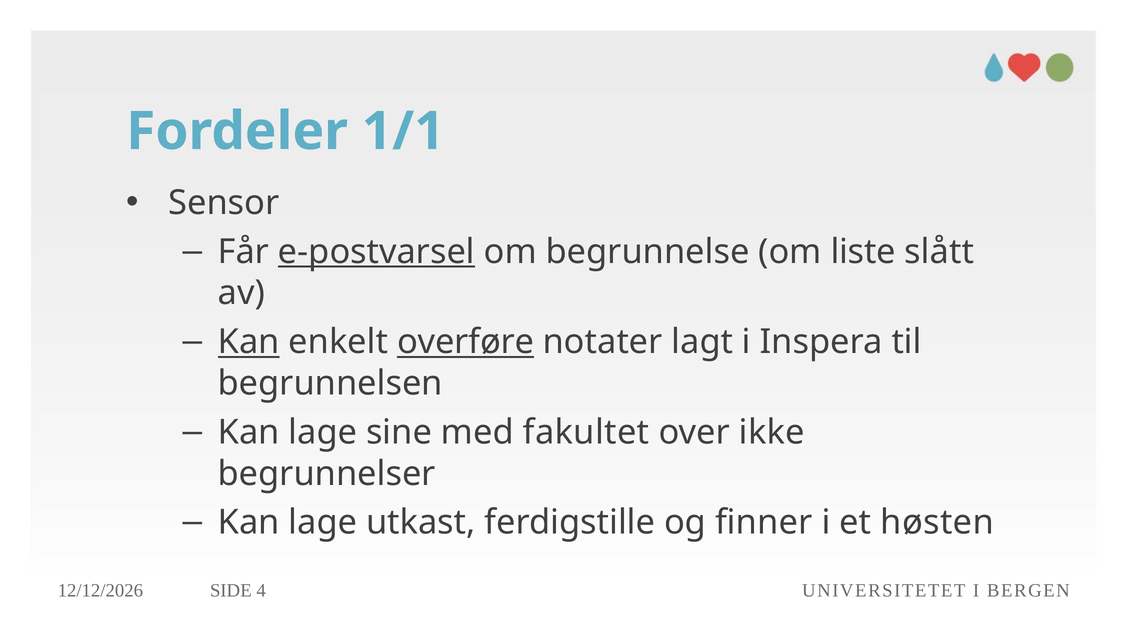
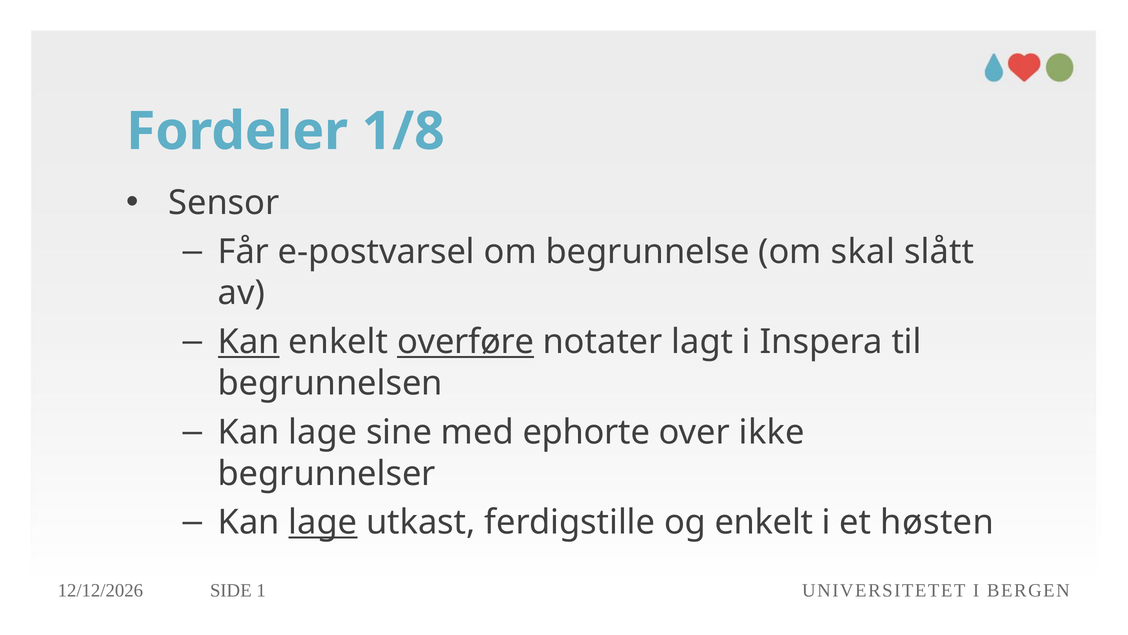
1/1: 1/1 -> 1/8
e-postvarsel underline: present -> none
liste: liste -> skal
fakultet: fakultet -> ephorte
lage at (323, 522) underline: none -> present
og finner: finner -> enkelt
4: 4 -> 1
